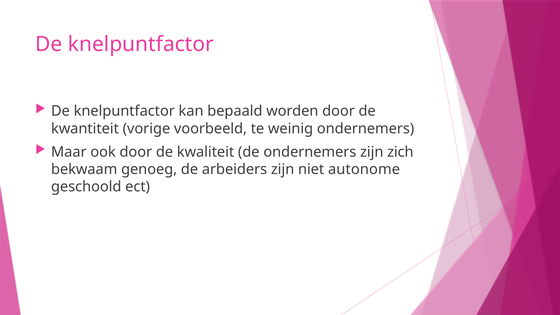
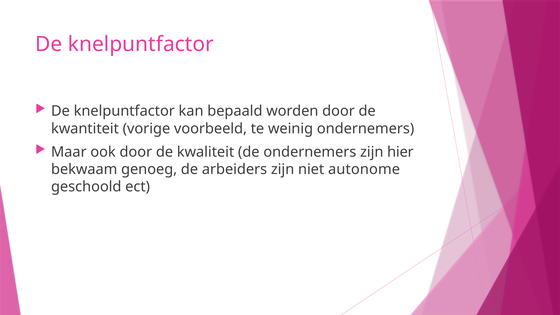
zich: zich -> hier
